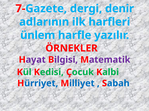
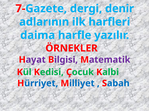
ünlem: ünlem -> daima
